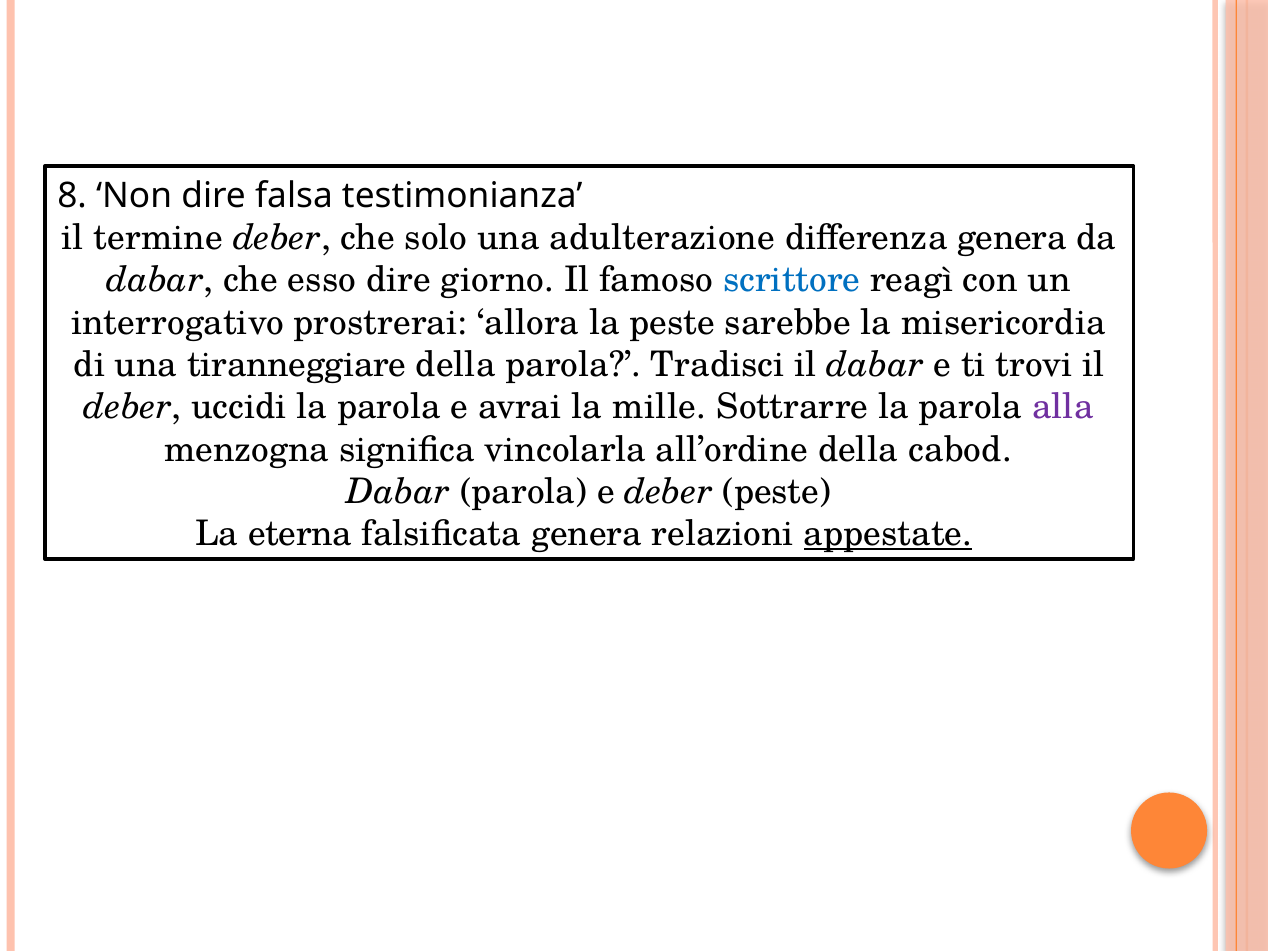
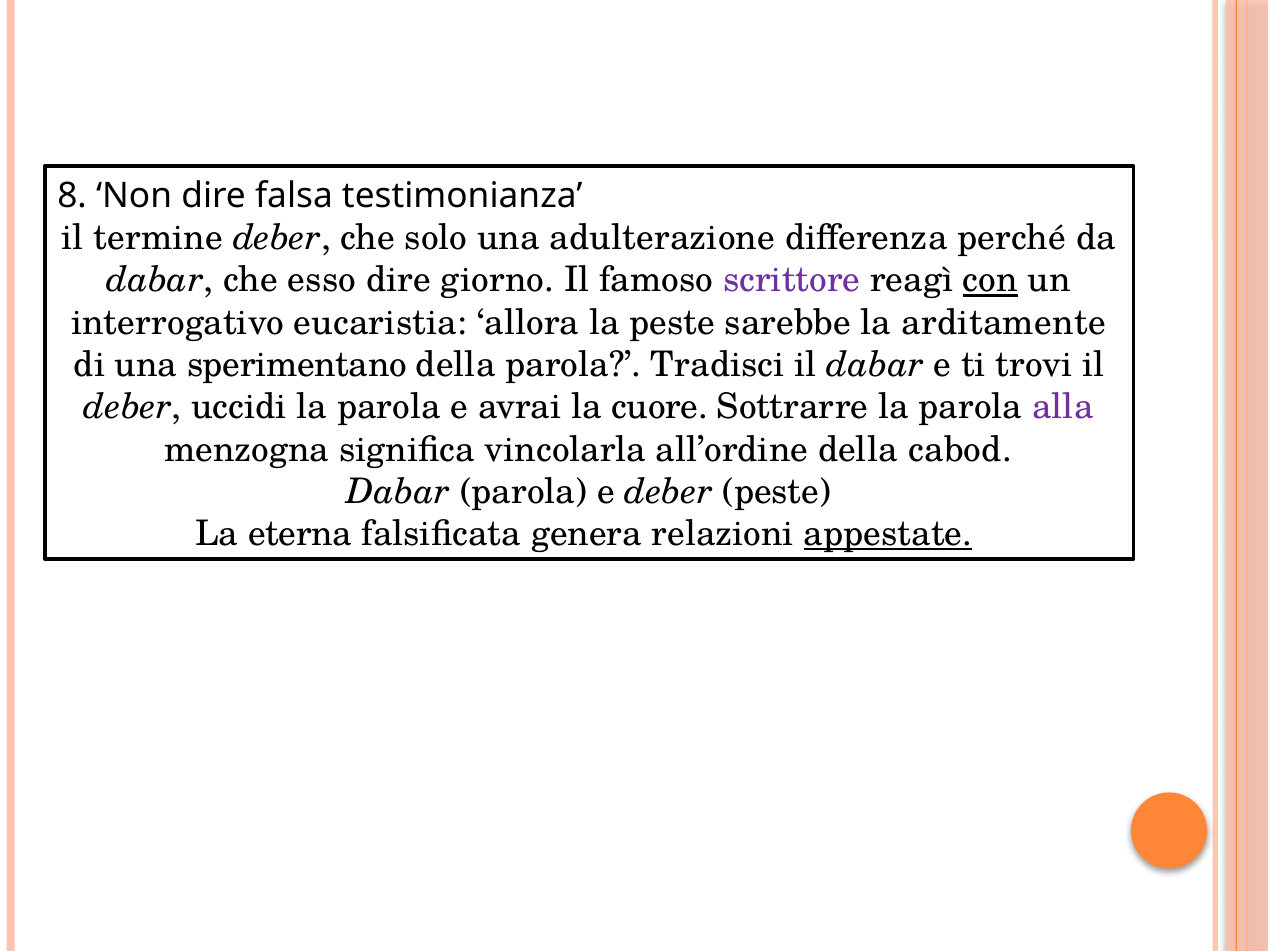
differenza genera: genera -> perché
scrittore colour: blue -> purple
con underline: none -> present
prostrerai: prostrerai -> eucaristia
misericordia: misericordia -> arditamente
tiranneggiare: tiranneggiare -> sperimentano
mille: mille -> cuore
